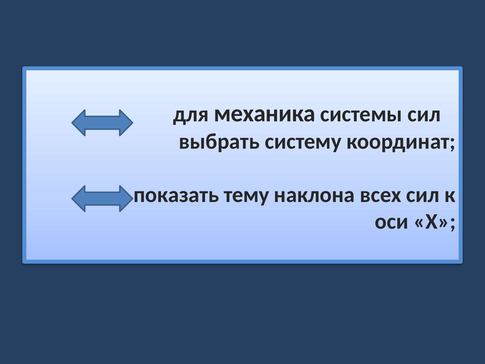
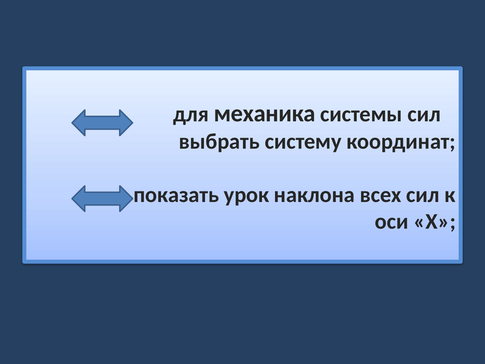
тему: тему -> урок
